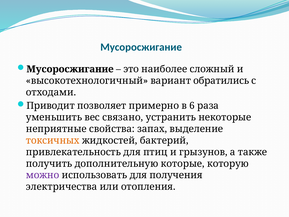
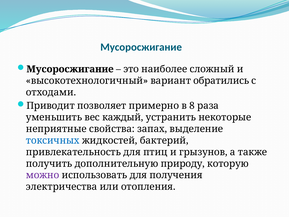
6: 6 -> 8
связано: связано -> каждый
токсичных colour: orange -> blue
которые: которые -> природу
